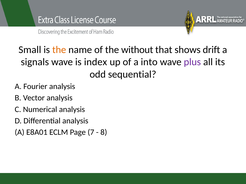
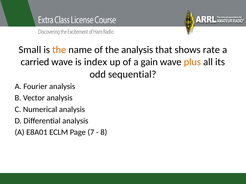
the without: without -> analysis
drift: drift -> rate
signals: signals -> carried
into: into -> gain
plus colour: purple -> orange
